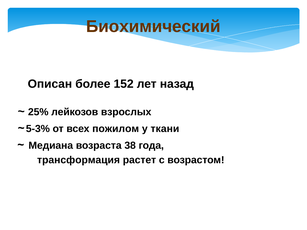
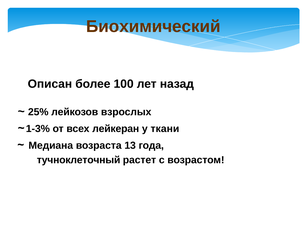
152: 152 -> 100
5-3%: 5-3% -> 1-3%
пожилом: пожилом -> лейкеран
38: 38 -> 13
трансформация: трансформация -> тучноклеточный
